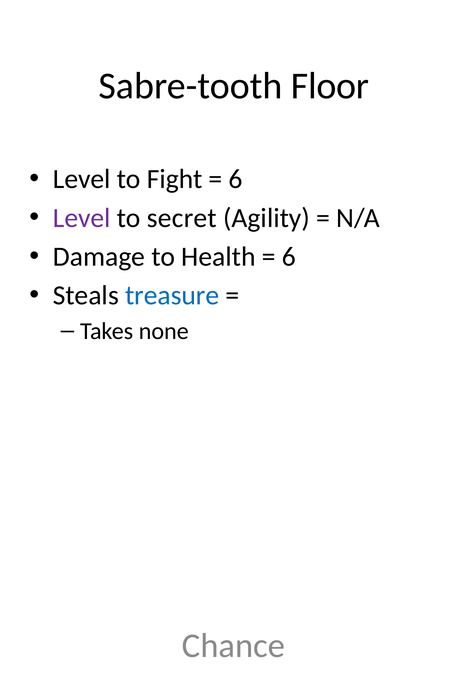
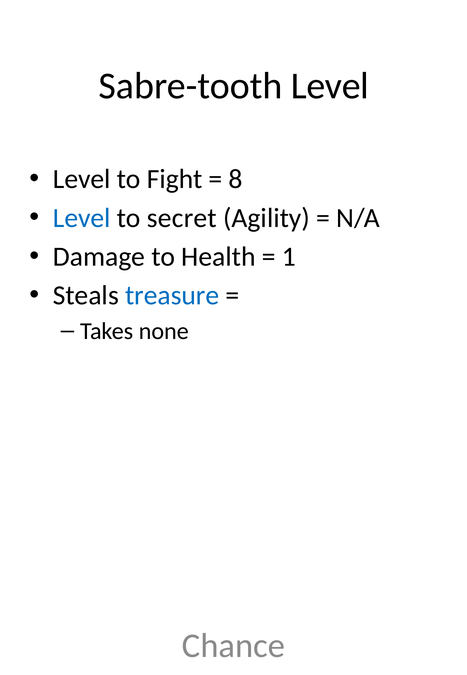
Sabre-tooth Floor: Floor -> Level
6 at (236, 179): 6 -> 8
Level at (82, 218) colour: purple -> blue
6 at (289, 257): 6 -> 1
